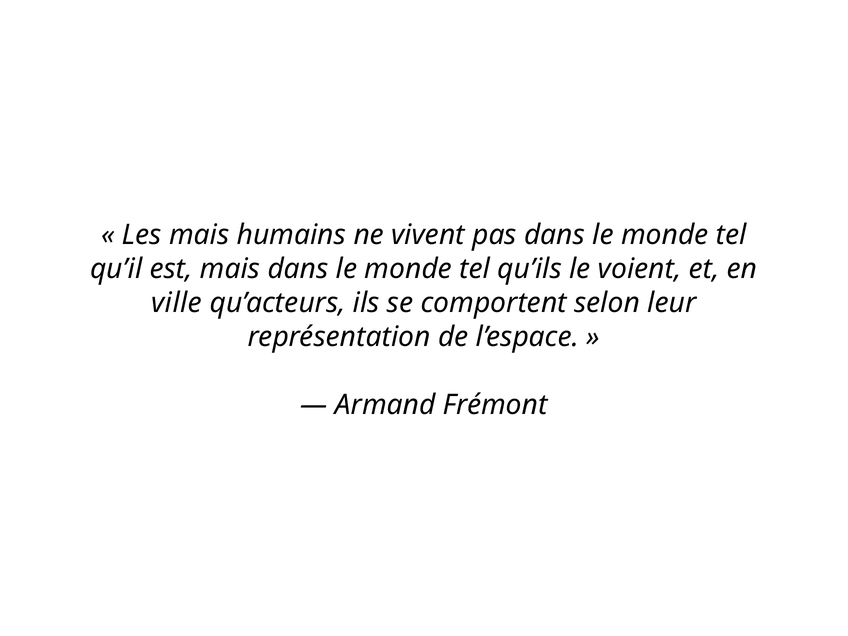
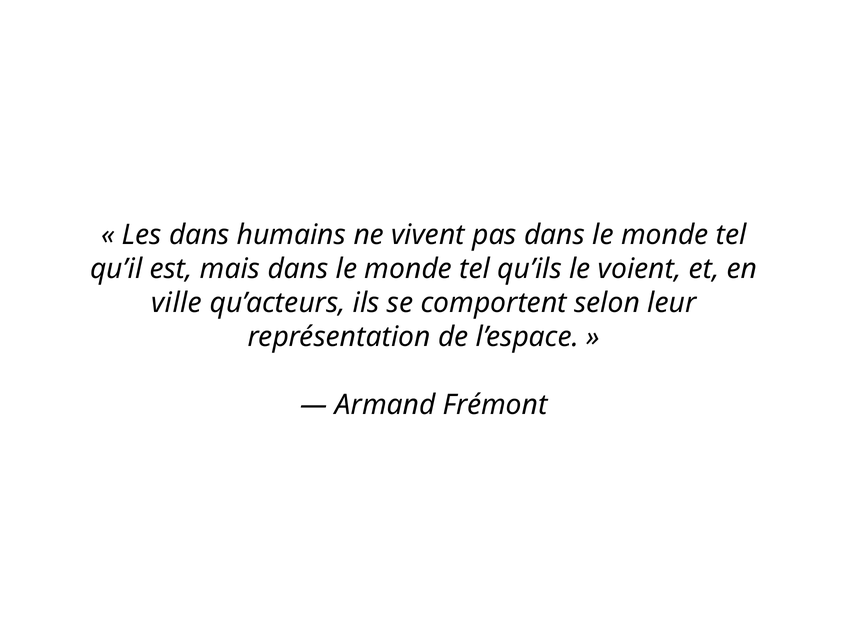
Les mais: mais -> dans
